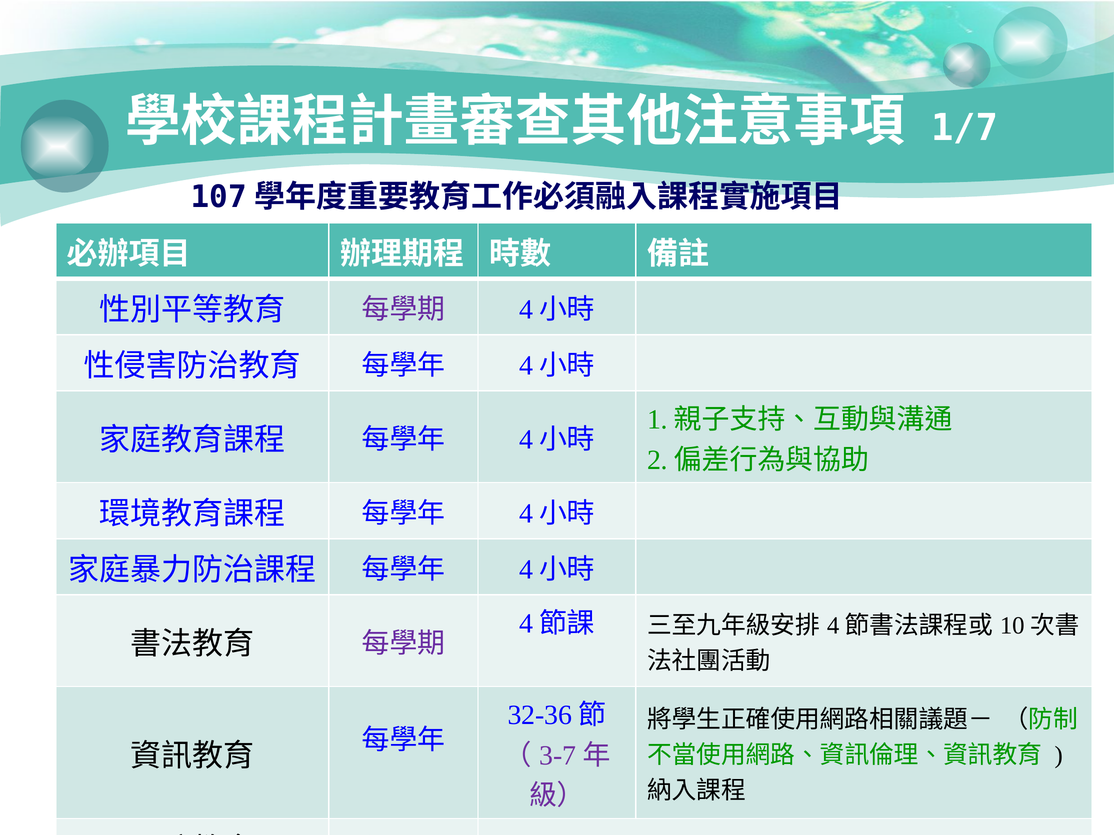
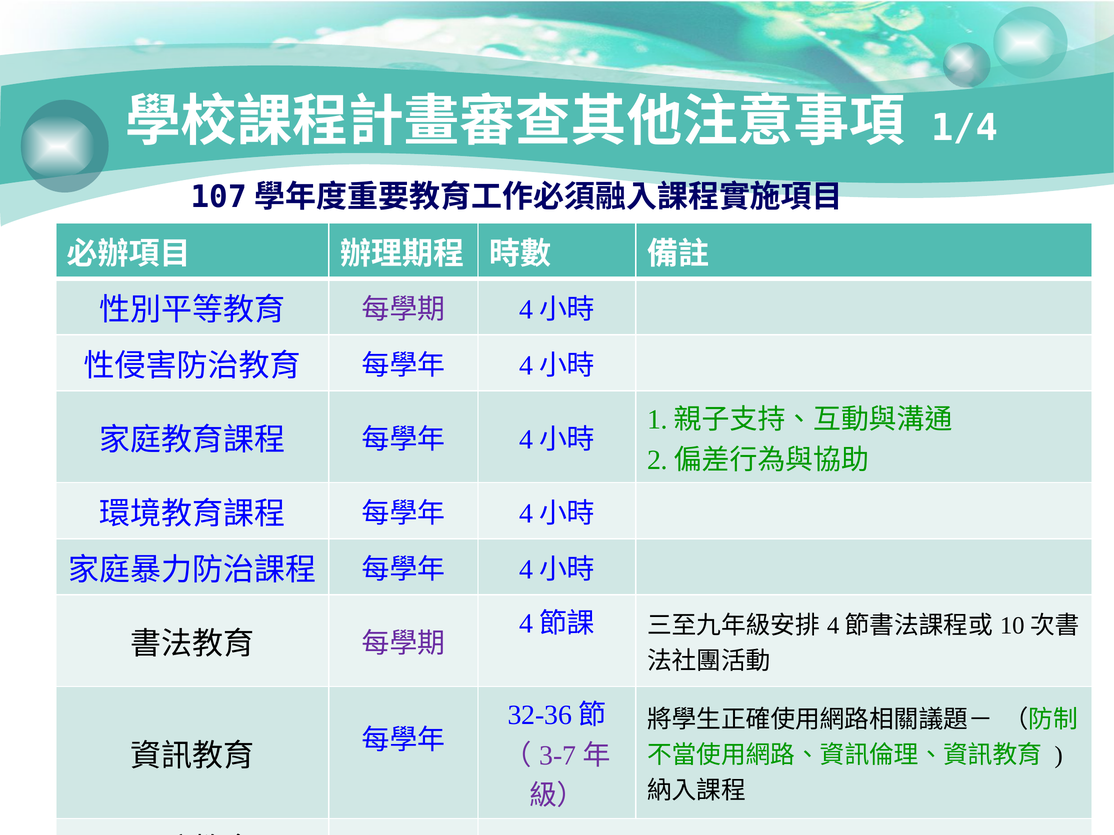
1/7: 1/7 -> 1/4
